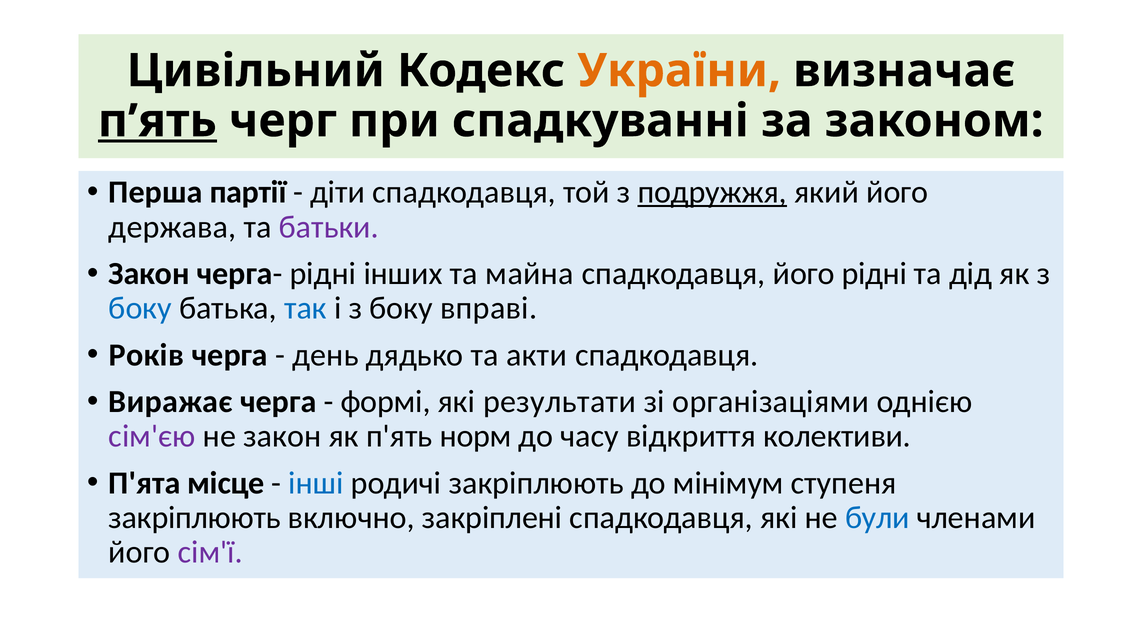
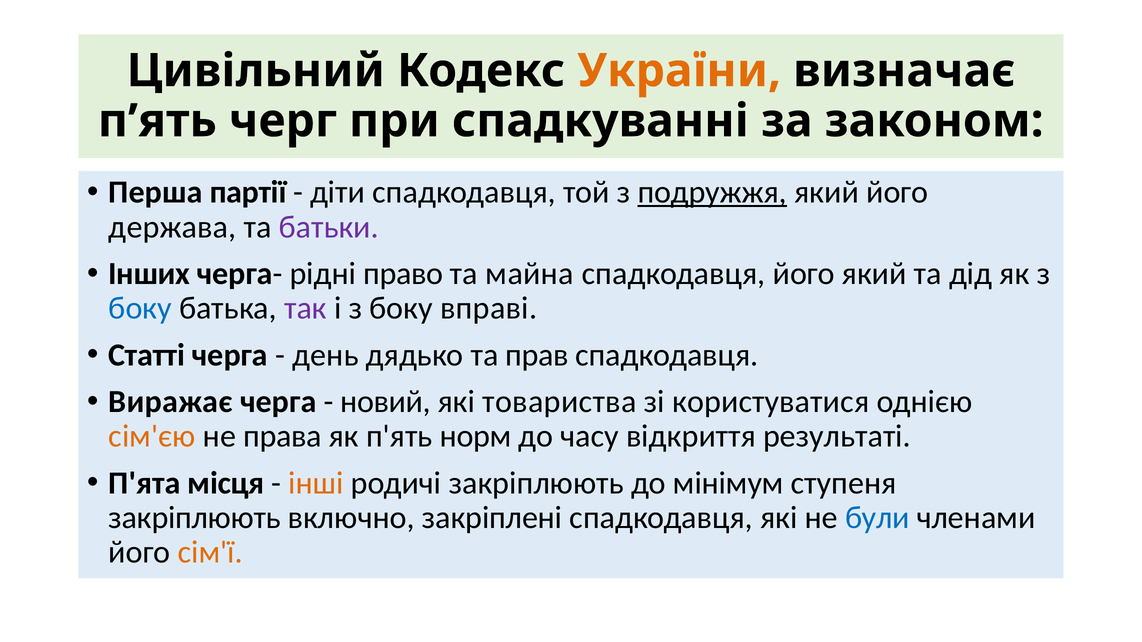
п’ять underline: present -> none
Закон at (149, 274): Закон -> Інших
інших: інших -> право
його рідні: рідні -> який
так colour: blue -> purple
Років: Років -> Статті
акти: акти -> прав
формі: формі -> новий
результати: результати -> товариства
організаціями: організаціями -> користуватися
сім'єю colour: purple -> orange
не закон: закон -> права
колективи: колективи -> результаті
місце: місце -> місця
інші colour: blue -> orange
сім'ї colour: purple -> orange
